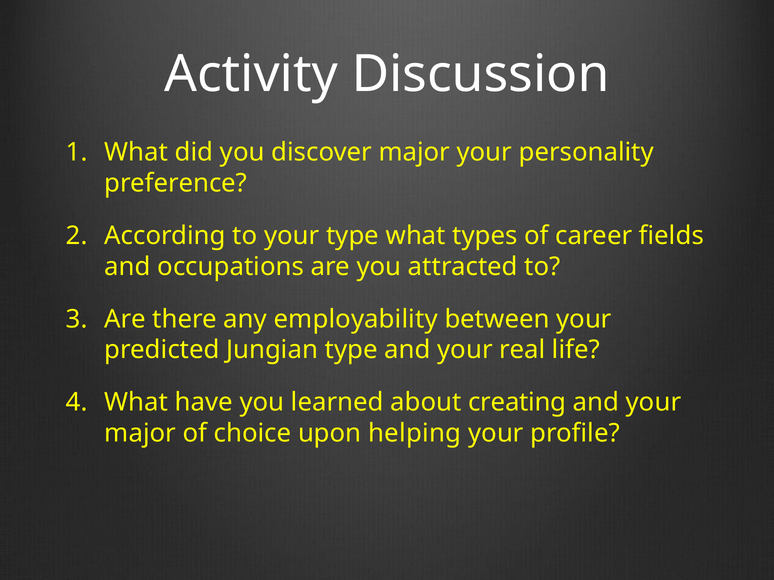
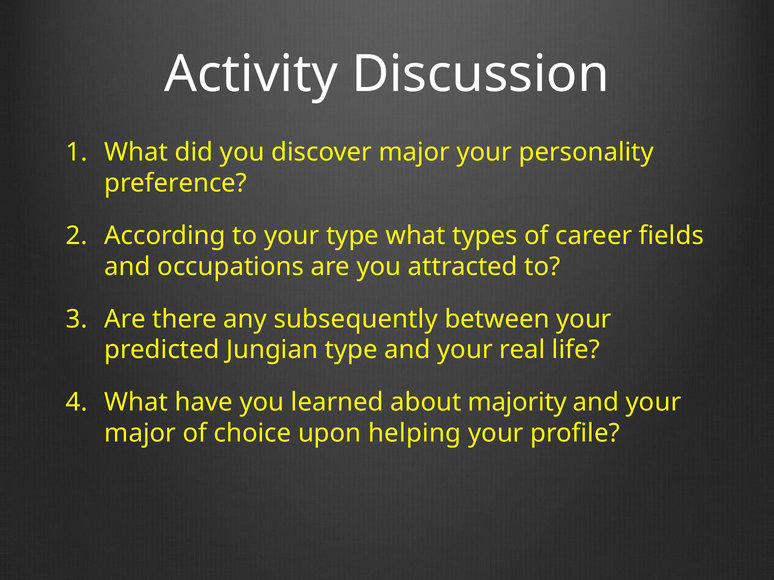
employability: employability -> subsequently
creating: creating -> majority
